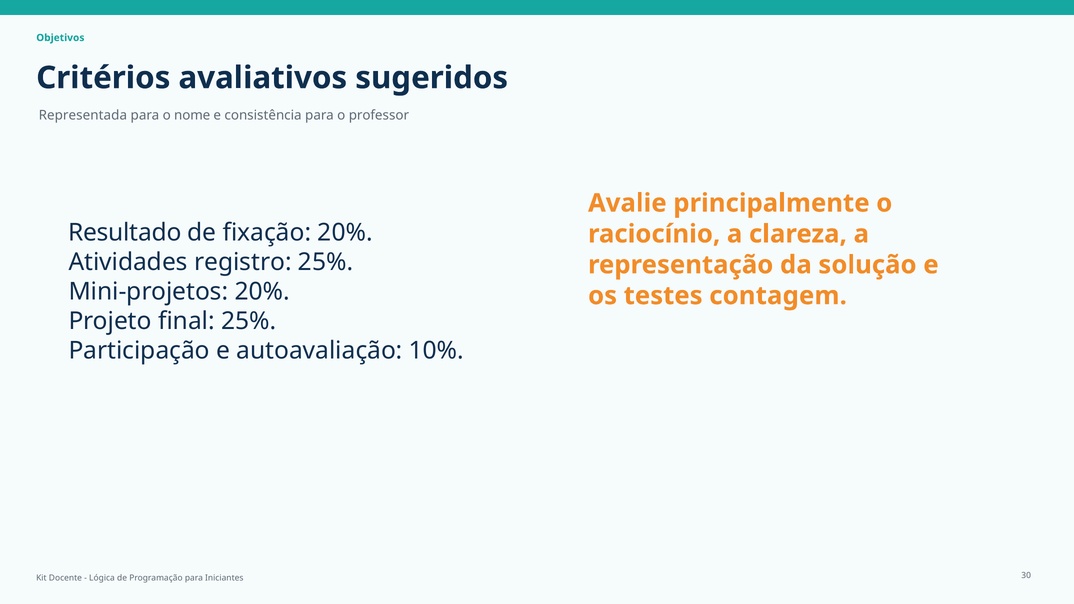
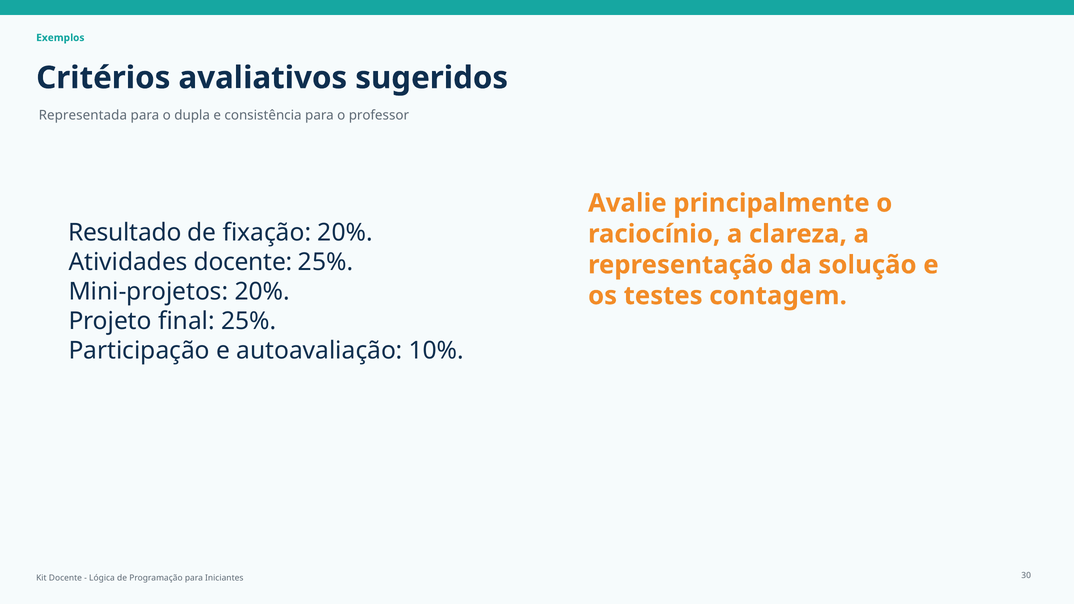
Objetivos: Objetivos -> Exemplos
nome: nome -> dupla
Atividades registro: registro -> docente
